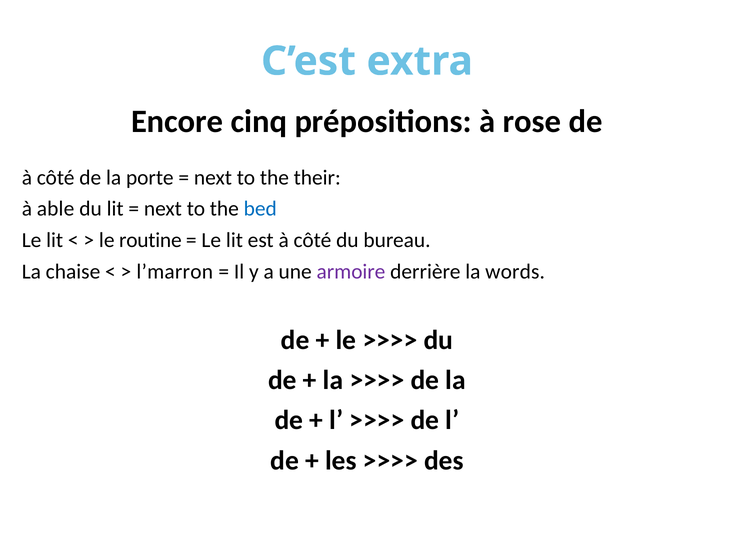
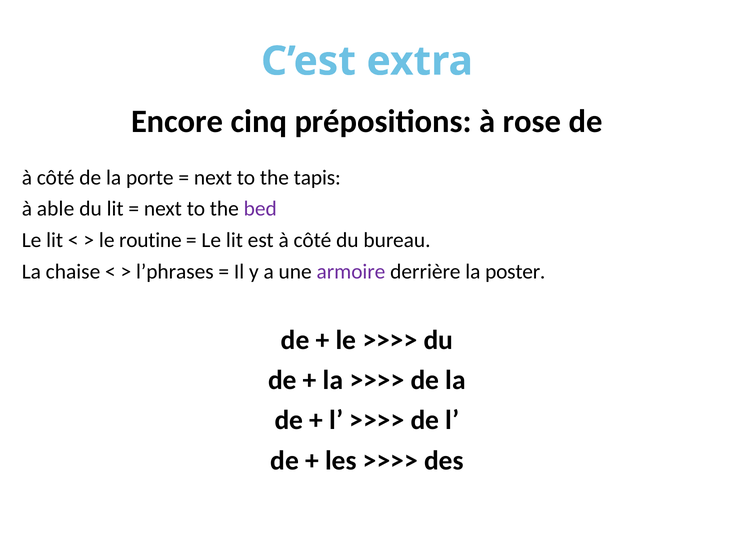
their: their -> tapis
bed colour: blue -> purple
l’marron: l’marron -> l’phrases
words: words -> poster
